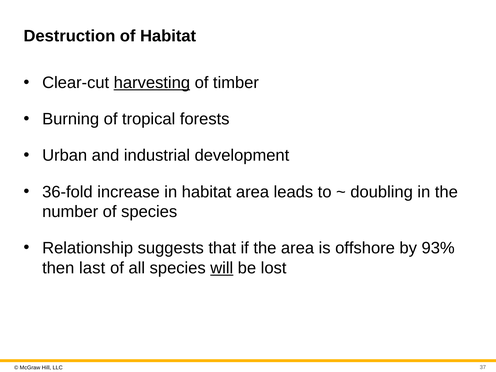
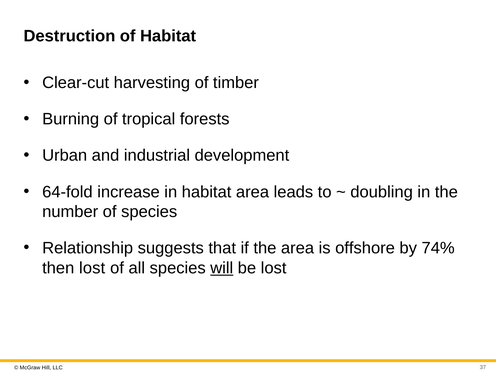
harvesting underline: present -> none
36-fold: 36-fold -> 64-fold
93%: 93% -> 74%
then last: last -> lost
